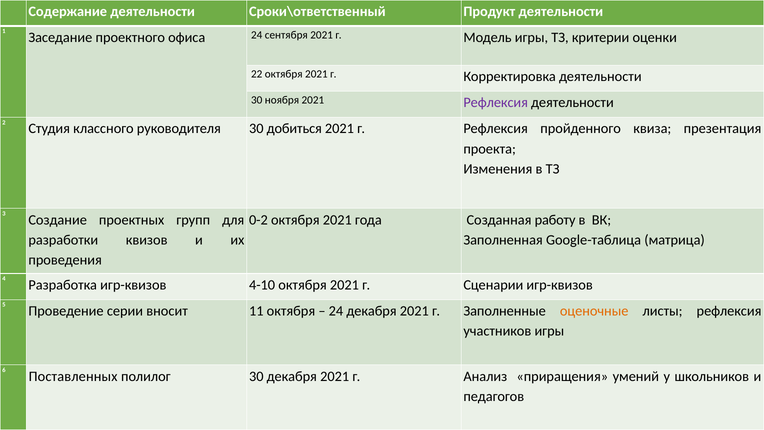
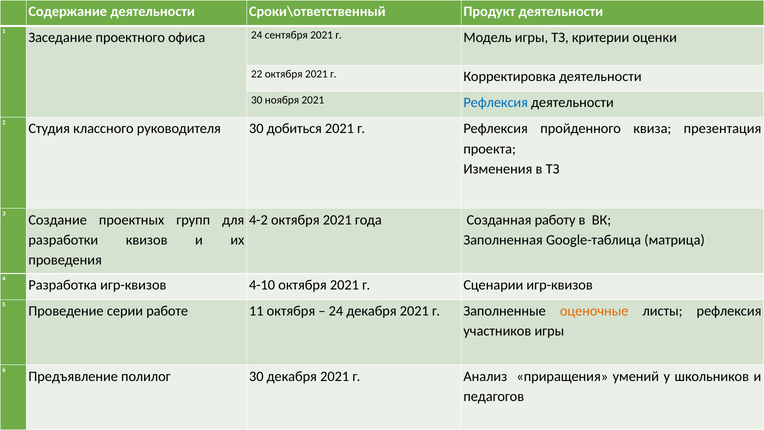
Рефлексия at (496, 103) colour: purple -> blue
0-2: 0-2 -> 4-2
вносит: вносит -> работе
Поставленных: Поставленных -> Предъявление
